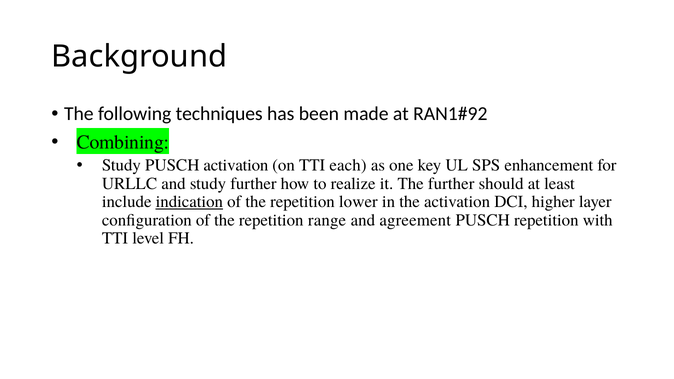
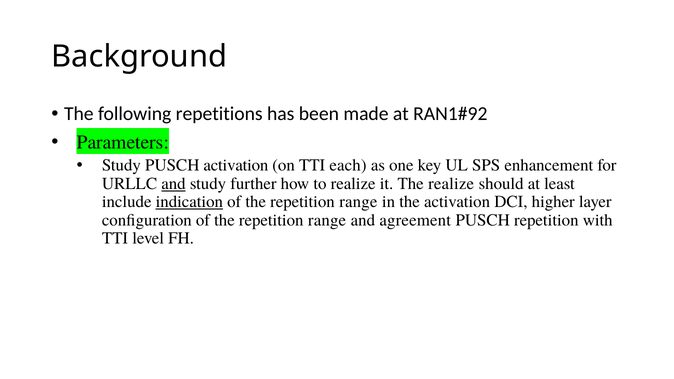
techniques: techniques -> repetitions
Combining: Combining -> Parameters
and at (174, 184) underline: none -> present
The further: further -> realize
lower at (358, 202): lower -> range
